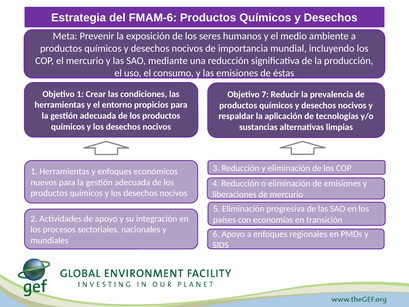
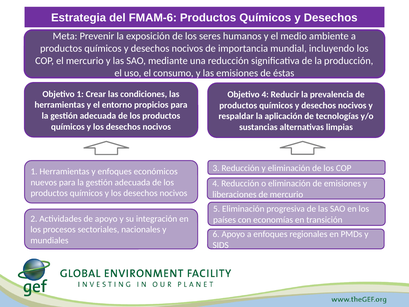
Objetivo 7: 7 -> 4
